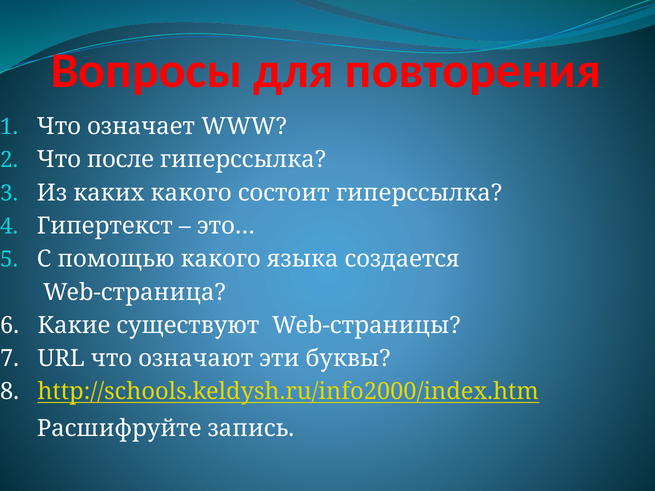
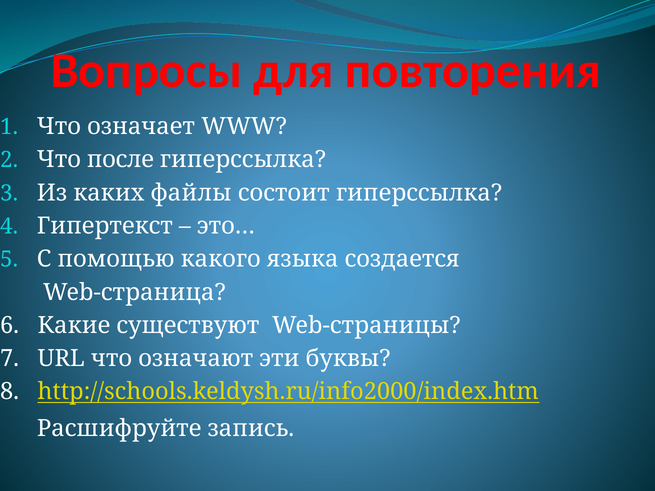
каких какого: какого -> файлы
